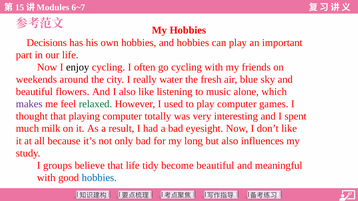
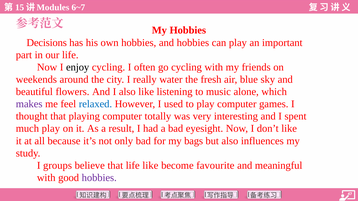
relaxed colour: green -> blue
much milk: milk -> play
long: long -> bags
life tidy: tidy -> like
become beautiful: beautiful -> favourite
hobbies at (99, 178) colour: blue -> purple
